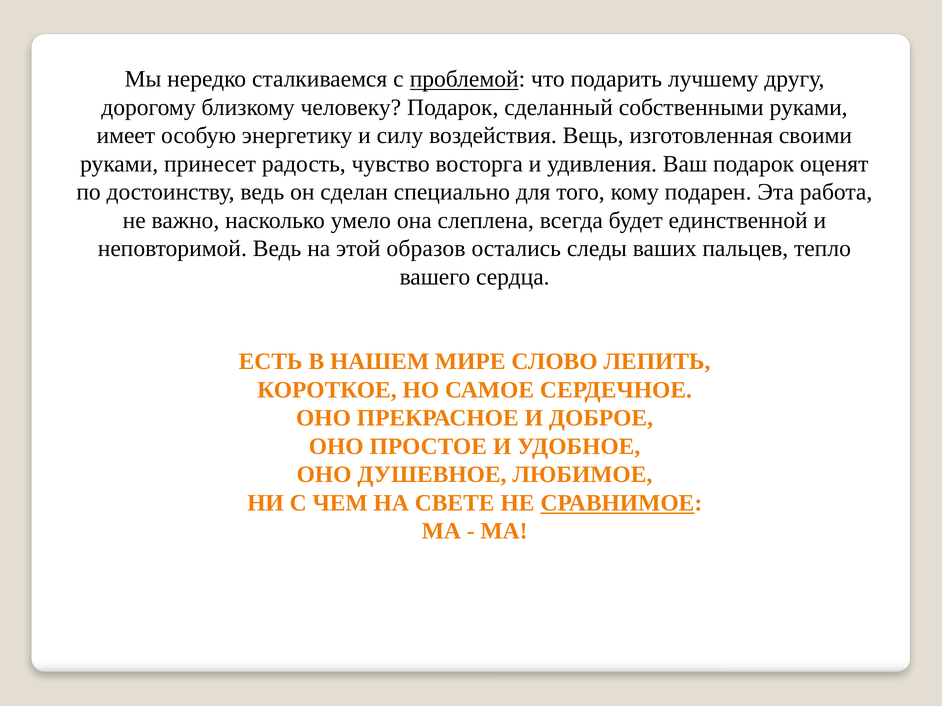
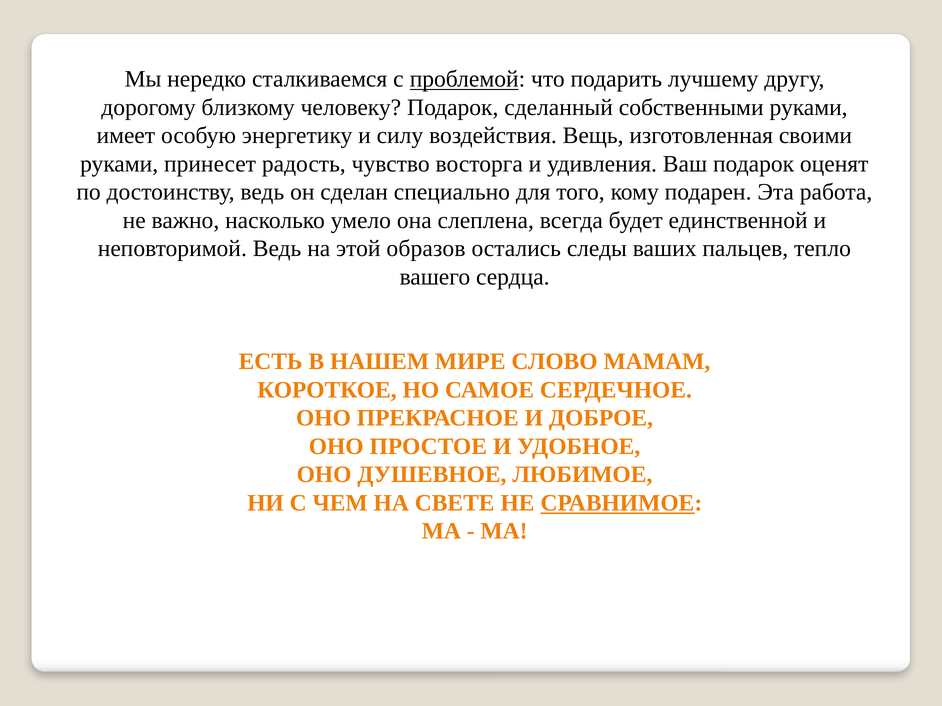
ЛЕПИТЬ: ЛЕПИТЬ -> МАМАМ
